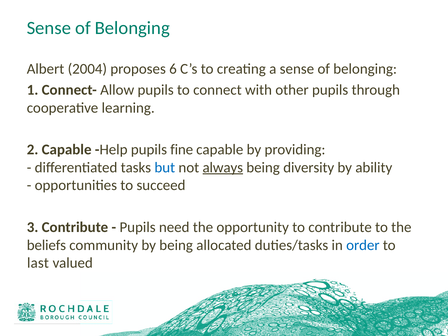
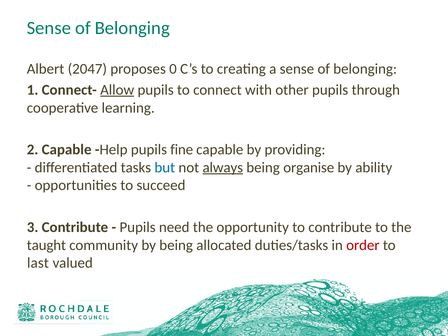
2004: 2004 -> 2047
6: 6 -> 0
Allow underline: none -> present
diversity: diversity -> organise
beliefs: beliefs -> taught
order colour: blue -> red
